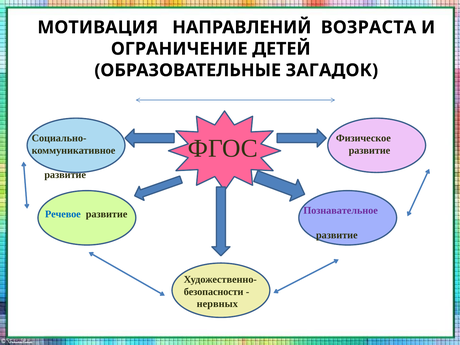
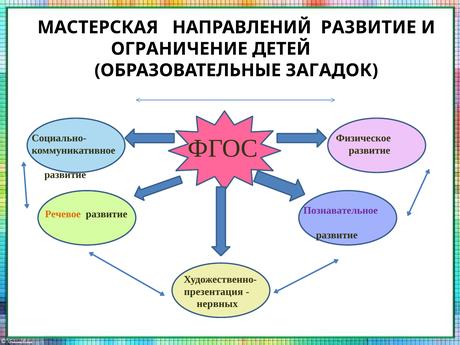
МОТИВАЦИЯ: МОТИВАЦИЯ -> МАСТЕРСКАЯ
НАПРАВЛЕНИЙ ВОЗРАСТА: ВОЗРАСТА -> РАЗВИТИЕ
Речевое colour: blue -> orange
безопасности: безопасности -> презентация
